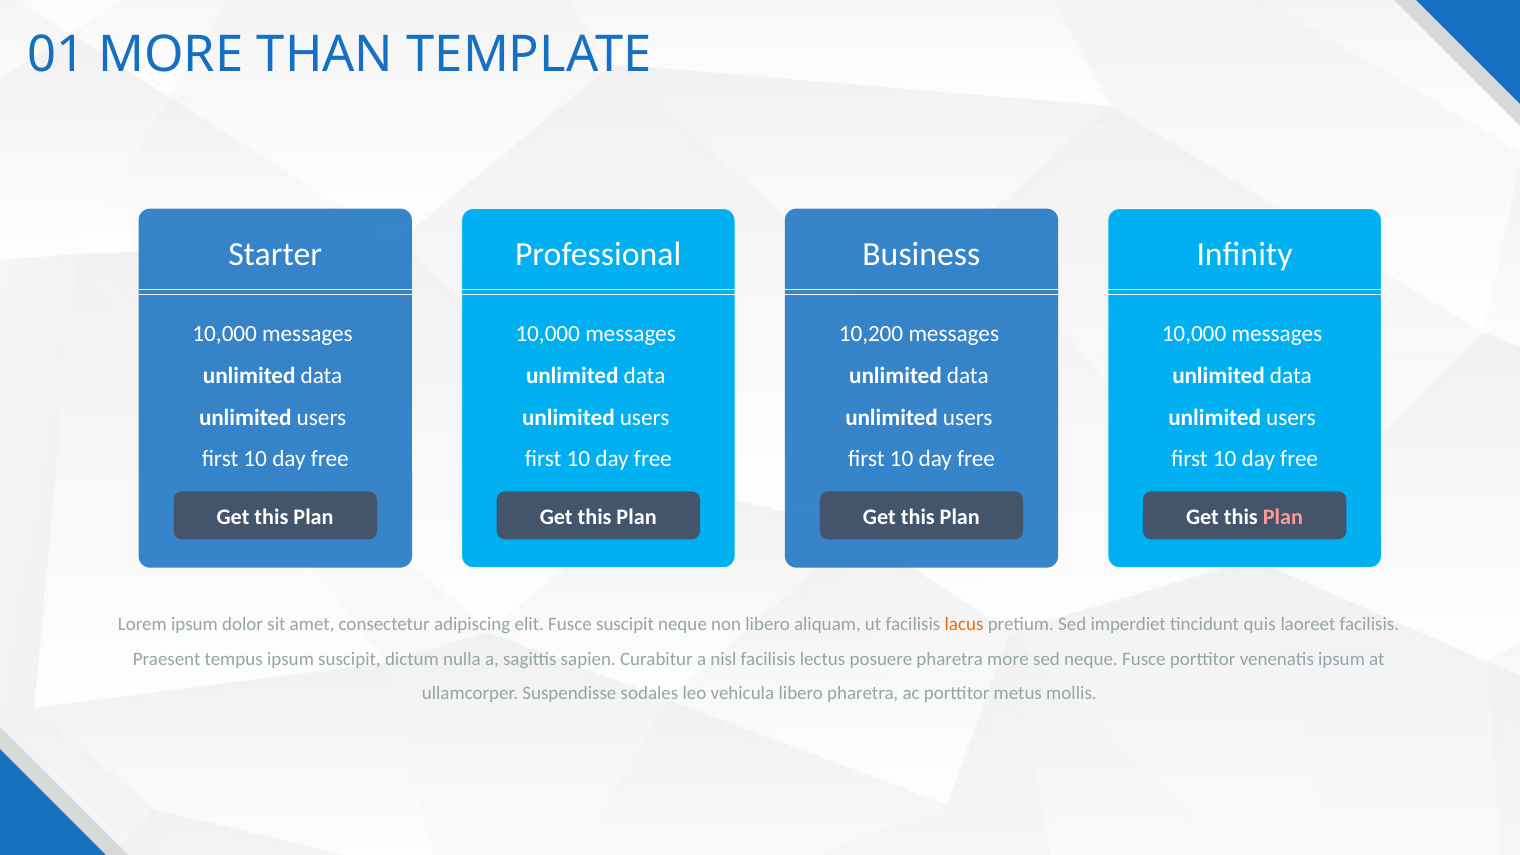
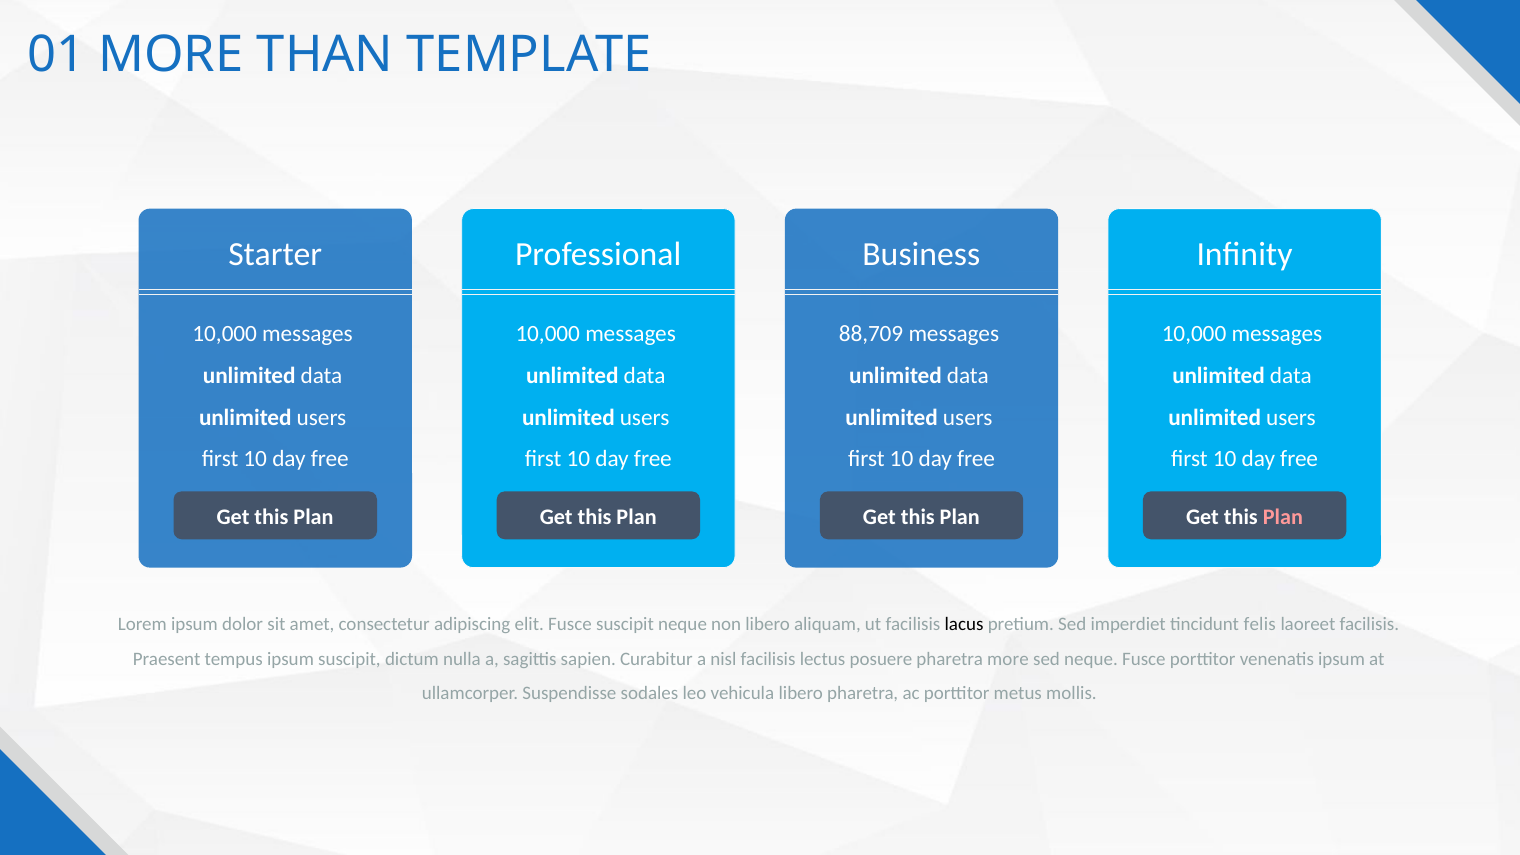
10,200: 10,200 -> 88,709
lacus colour: orange -> black
quis: quis -> felis
